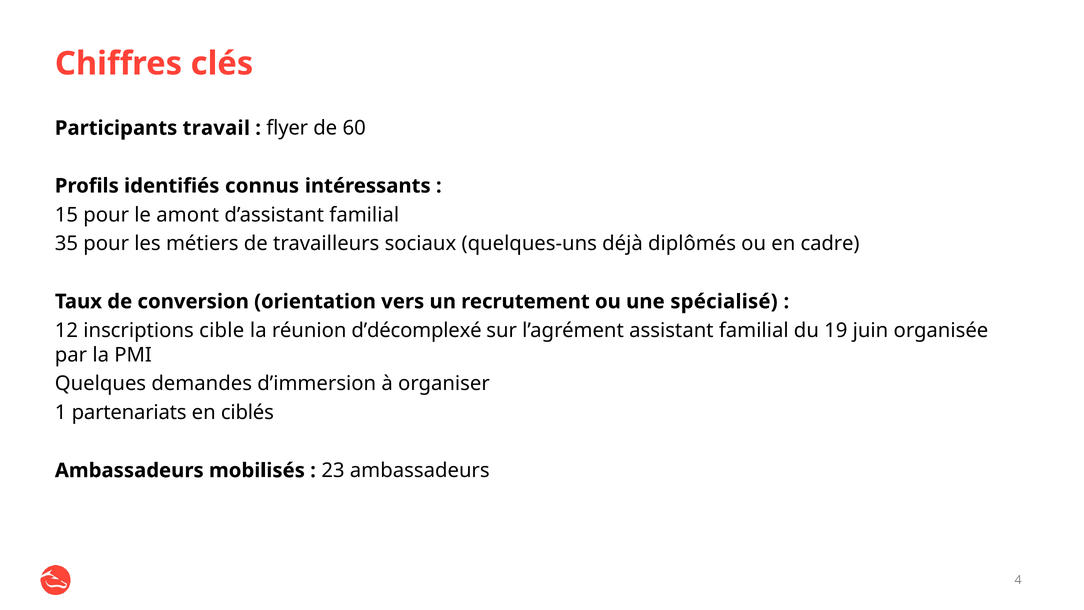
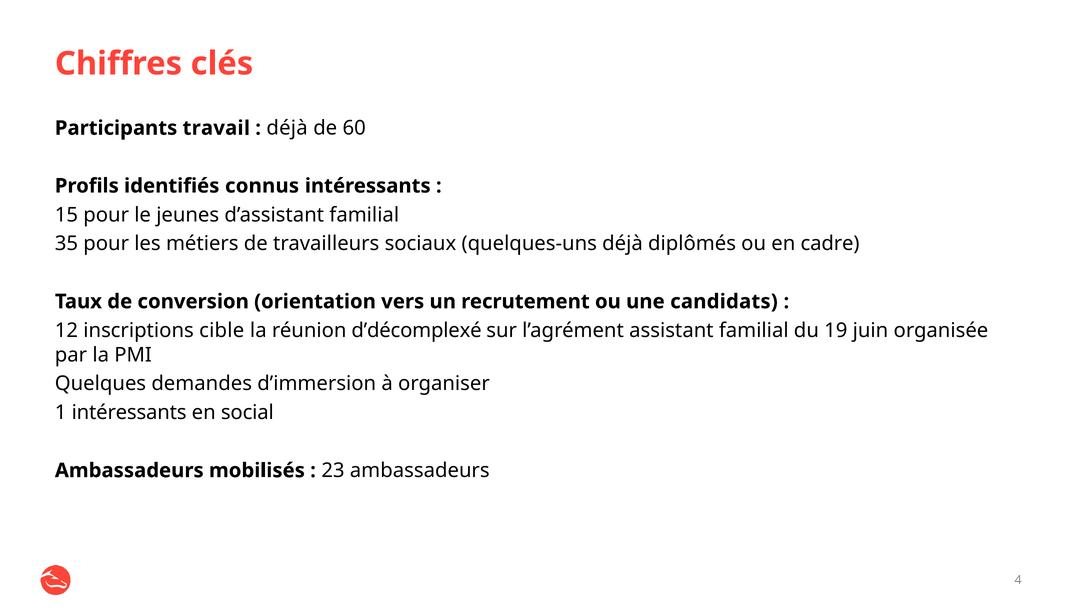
flyer at (287, 128): flyer -> déjà
amont: amont -> jeunes
spécialisé: spécialisé -> candidats
1 partenariats: partenariats -> intéressants
ciblés: ciblés -> social
